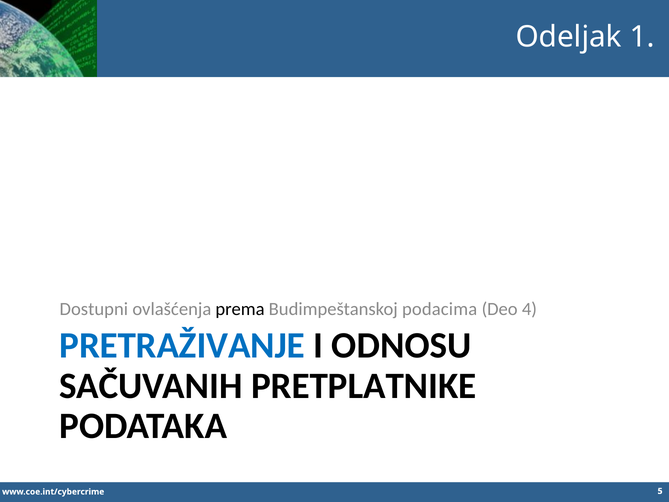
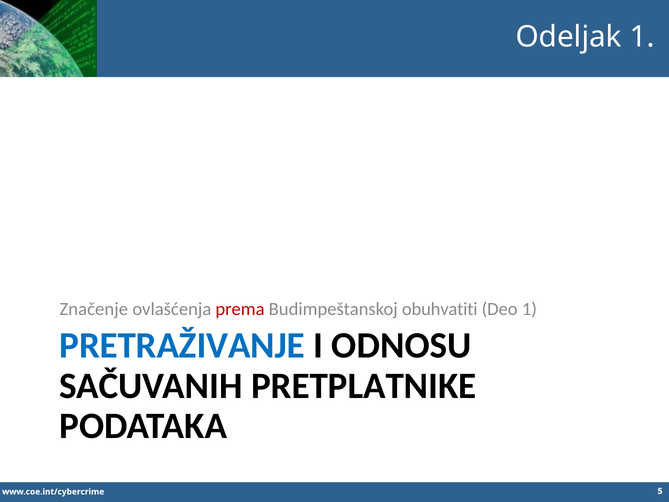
Dostupni: Dostupni -> Značenje
prema colour: black -> red
podacima: podacima -> obuhvatiti
Deo 4: 4 -> 1
